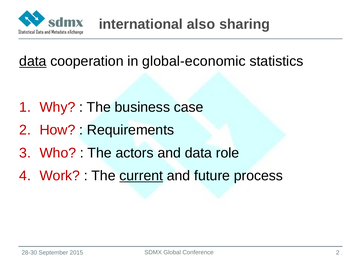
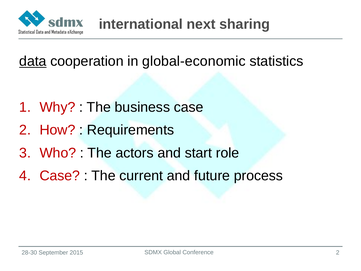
also: also -> next
and data: data -> start
Work at (60, 176): Work -> Case
current underline: present -> none
